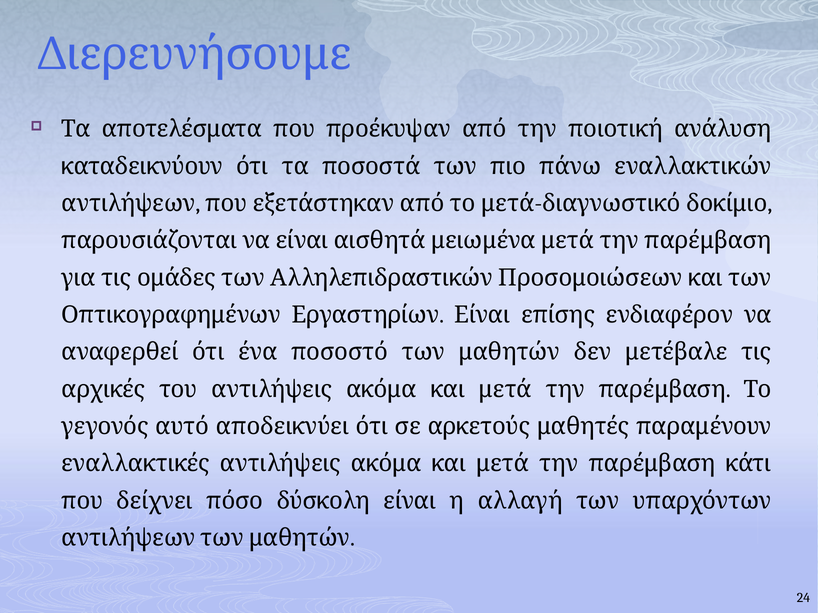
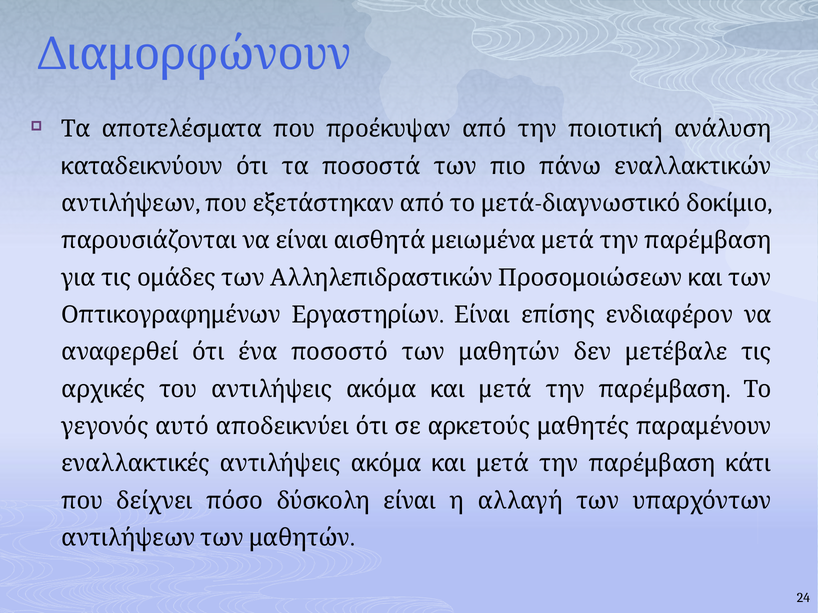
Διερευνήσουμε: Διερευνήσουμε -> Διαμορφώνουν
